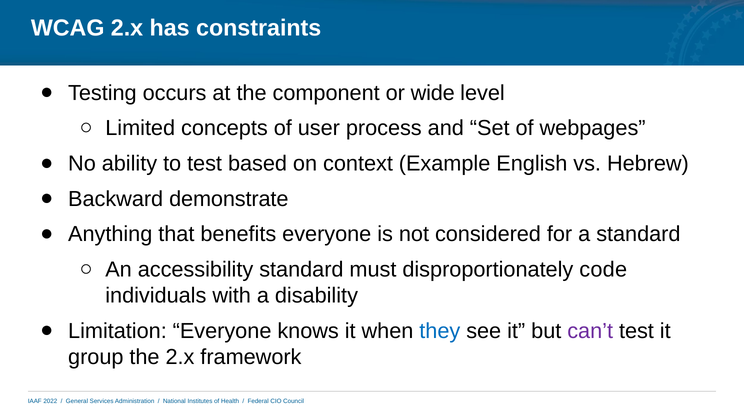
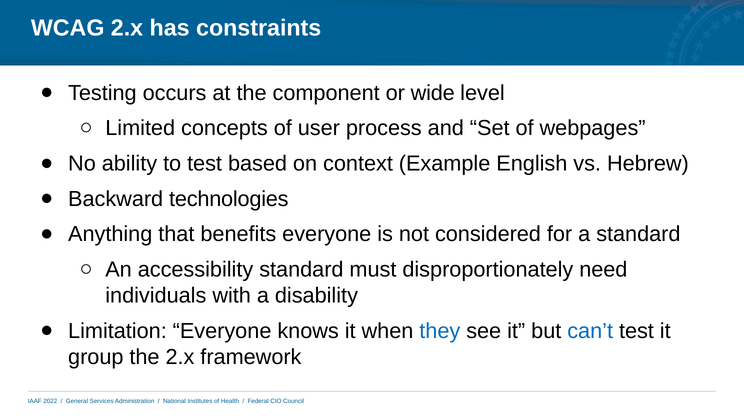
demonstrate: demonstrate -> technologies
code: code -> need
can’t colour: purple -> blue
